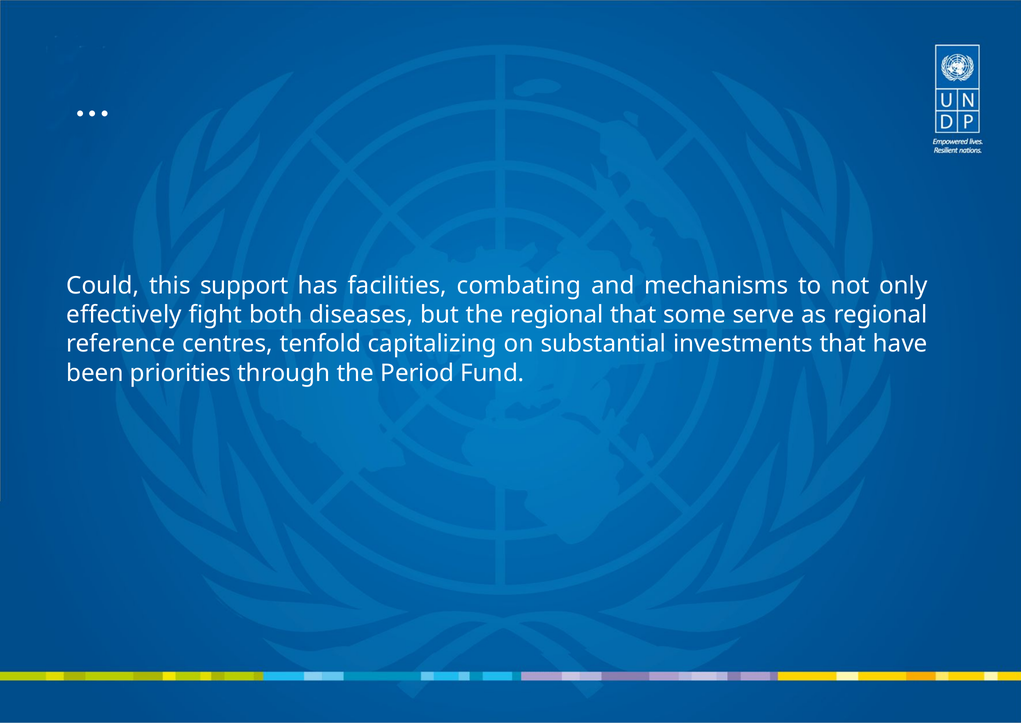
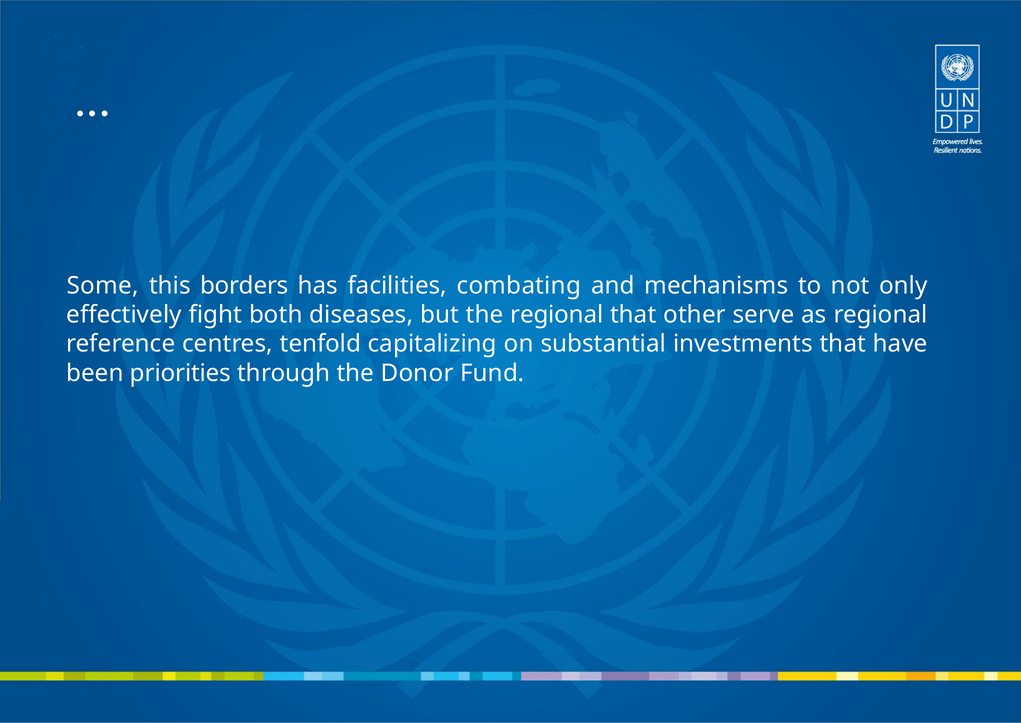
Could: Could -> Some
support: support -> borders
some: some -> other
Period: Period -> Donor
